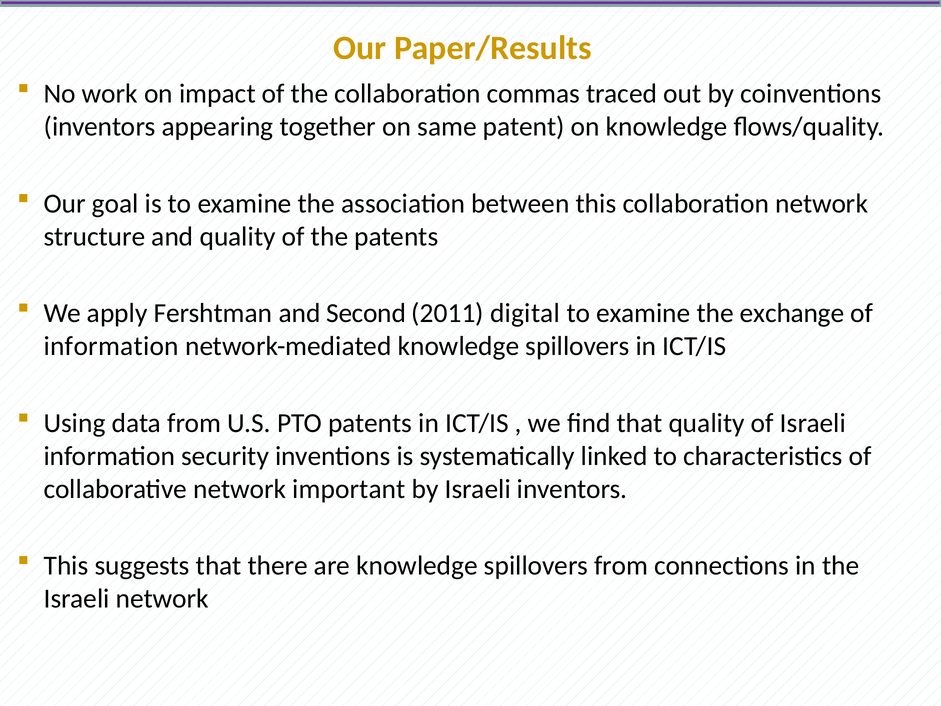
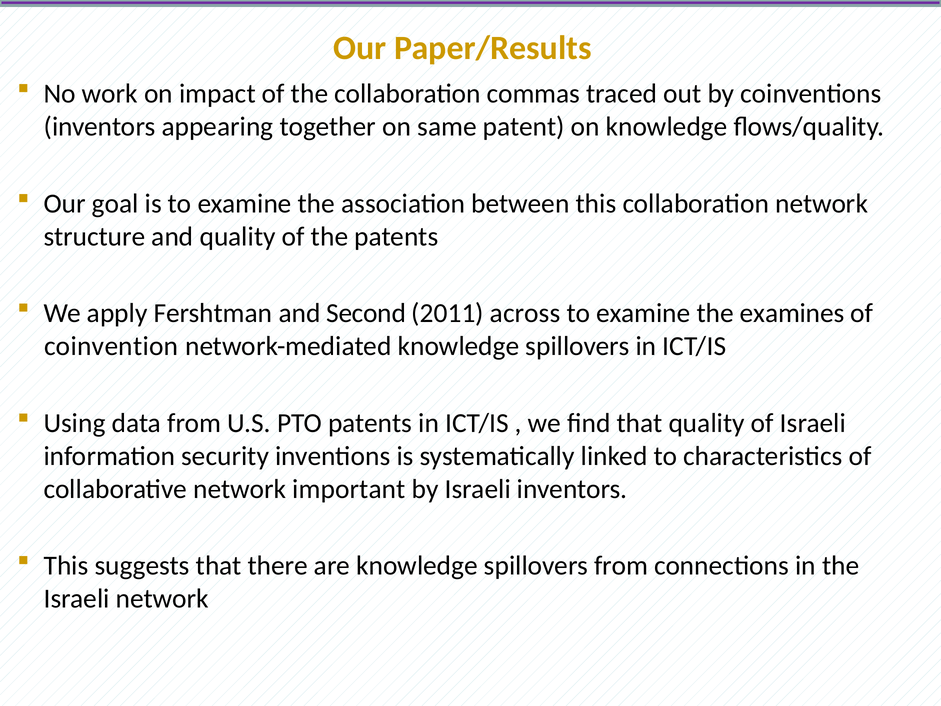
digital: digital -> across
exchange: exchange -> examines
information at (111, 346): information -> coinvention
